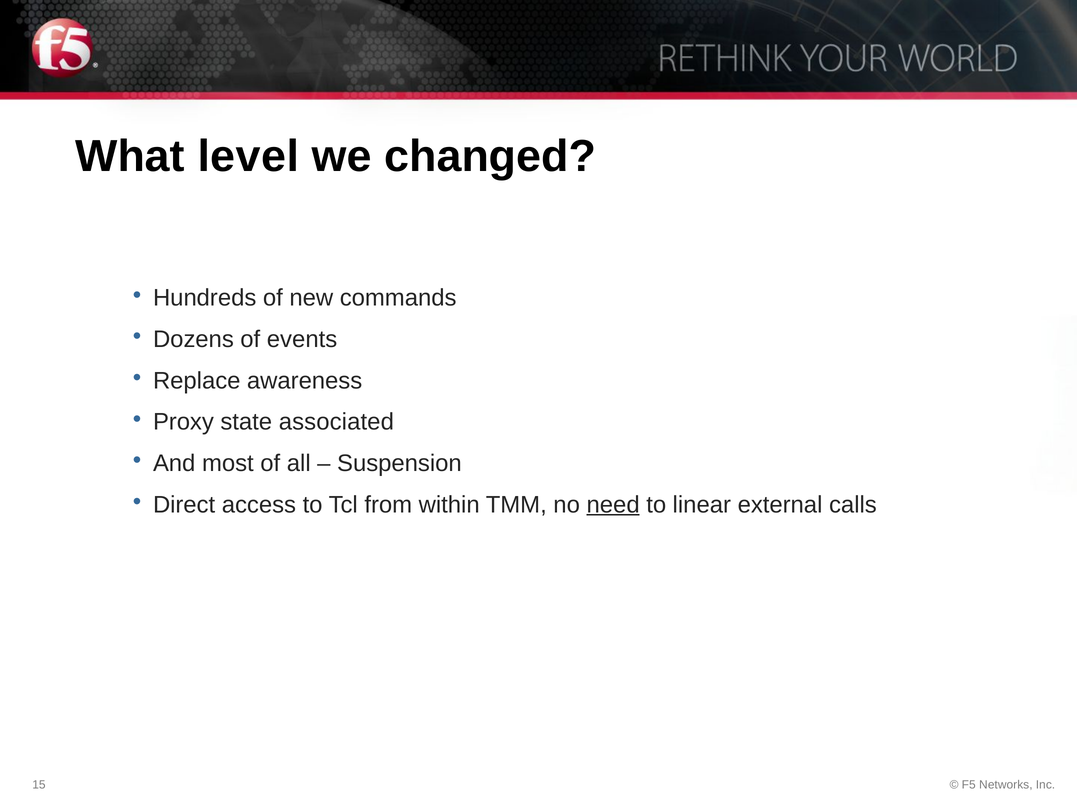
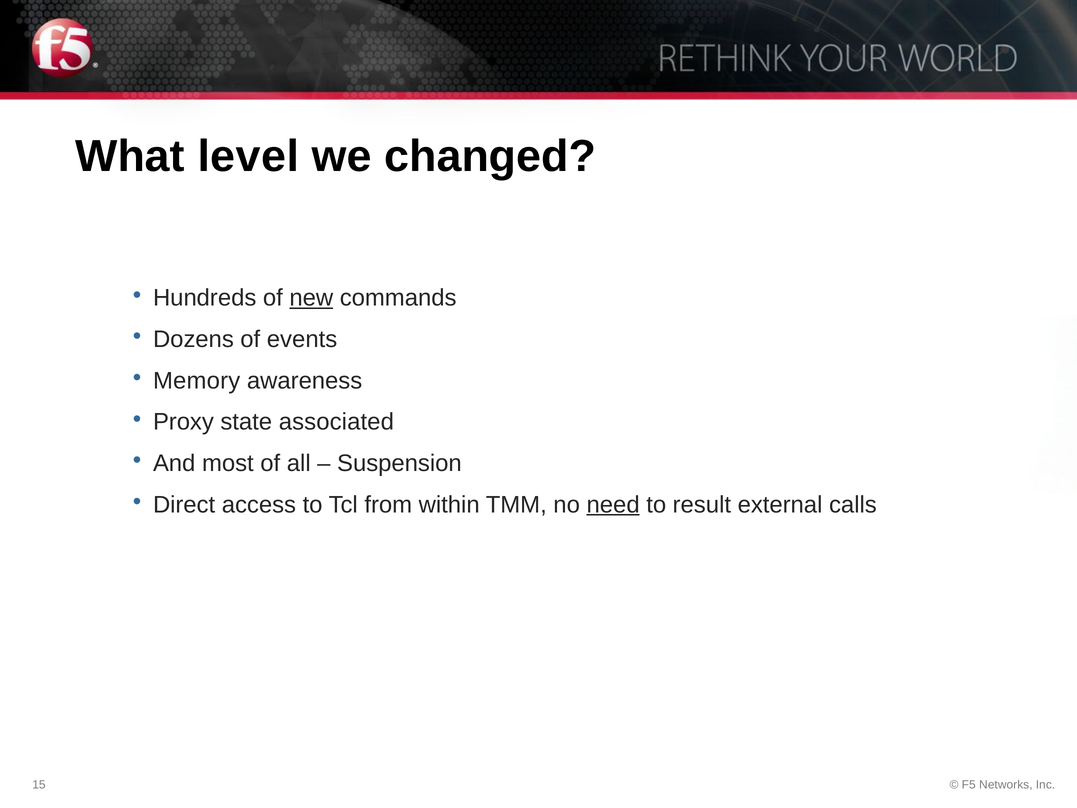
new underline: none -> present
Replace: Replace -> Memory
linear: linear -> result
